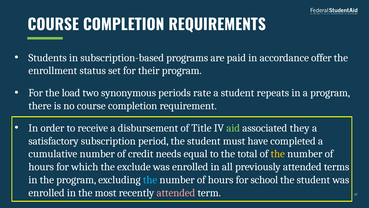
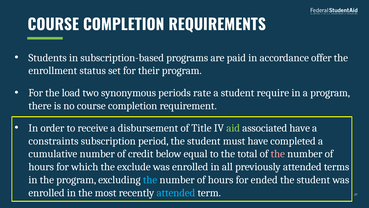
repeats: repeats -> require
associated they: they -> have
satisfactory: satisfactory -> constraints
needs: needs -> below
the at (278, 154) colour: yellow -> pink
school: school -> ended
attended at (176, 192) colour: pink -> light blue
